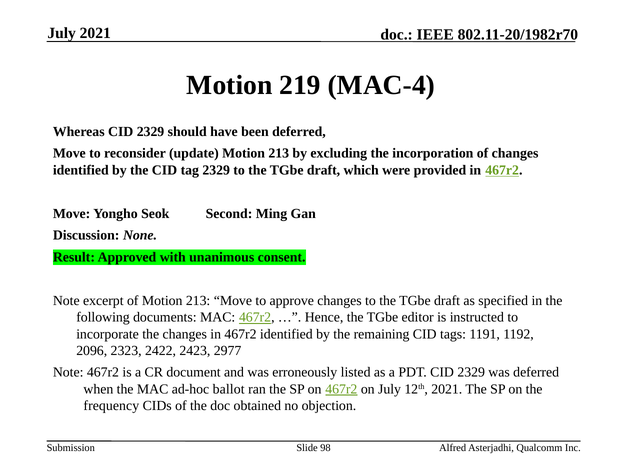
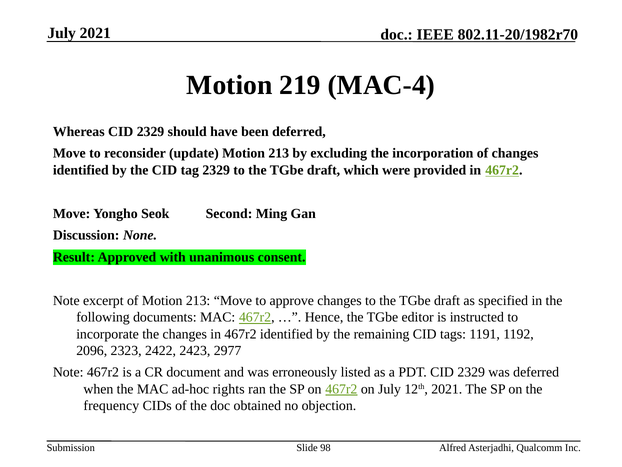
ballot: ballot -> rights
